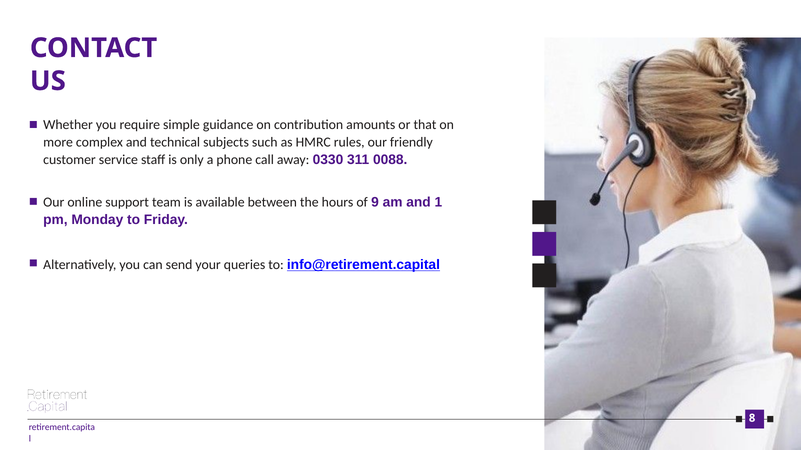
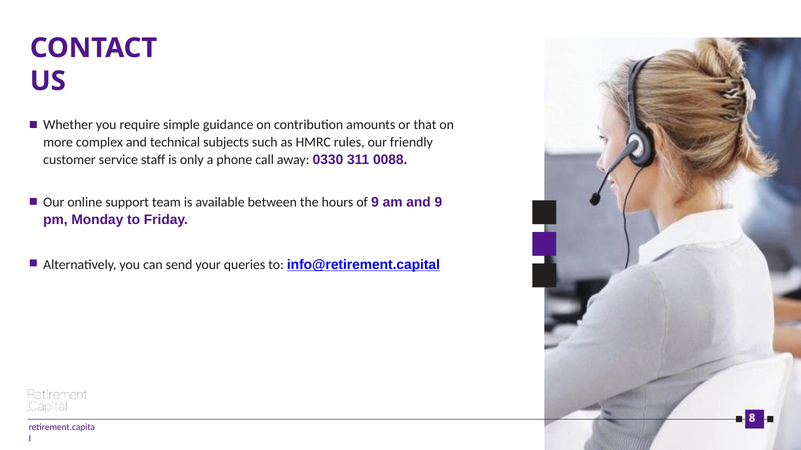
and 1: 1 -> 9
